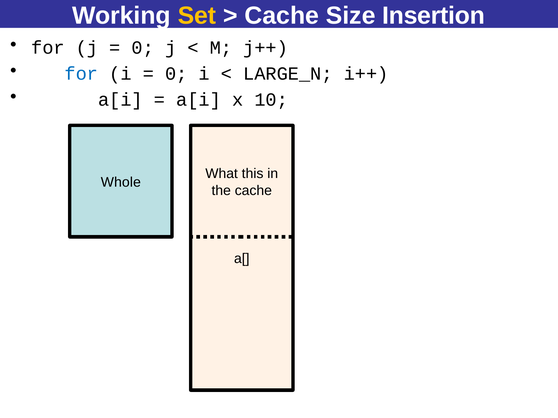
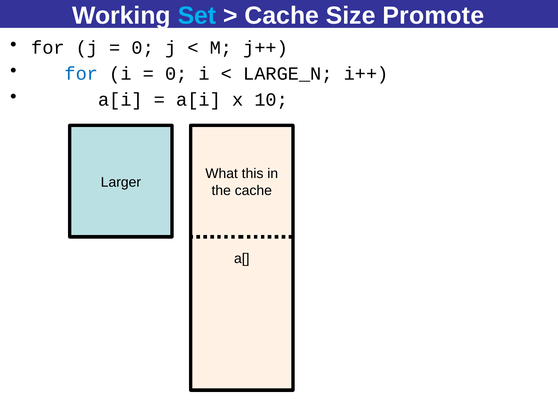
Set colour: yellow -> light blue
Insertion: Insertion -> Promote
Whole: Whole -> Larger
